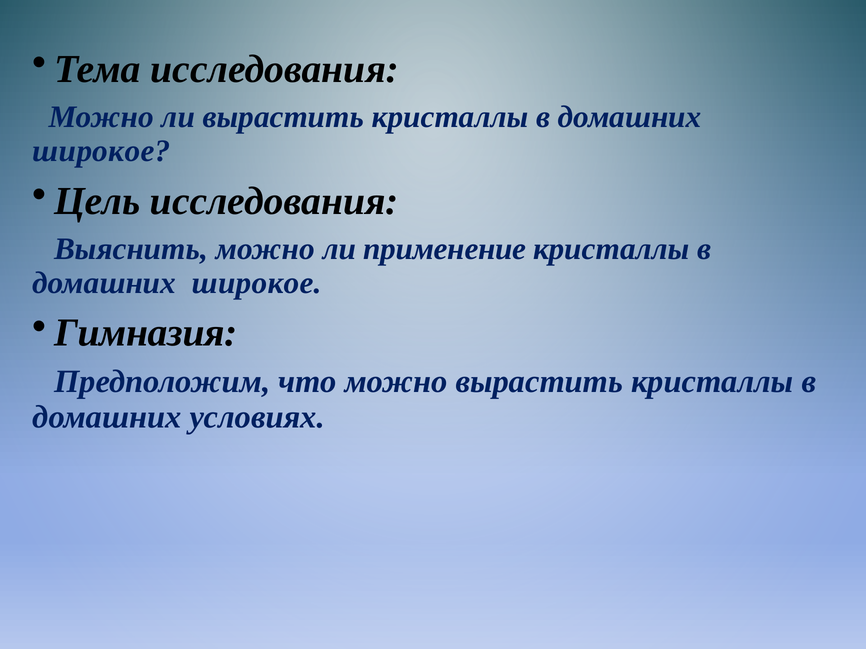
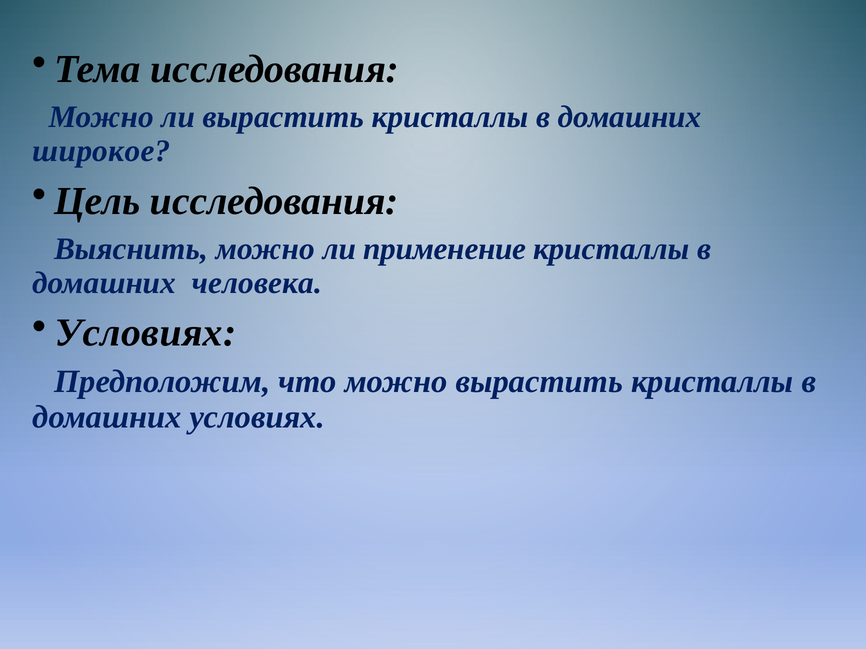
широкое at (257, 283): широкое -> человека
Гимназия at (146, 333): Гимназия -> Условиях
